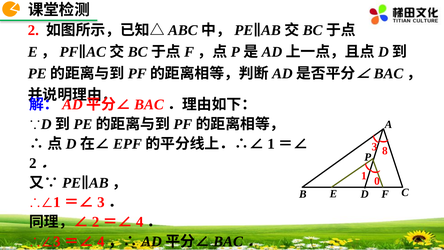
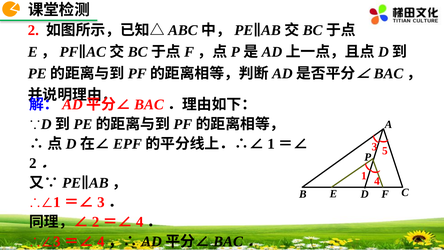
8: 8 -> 5
0: 0 -> 4
